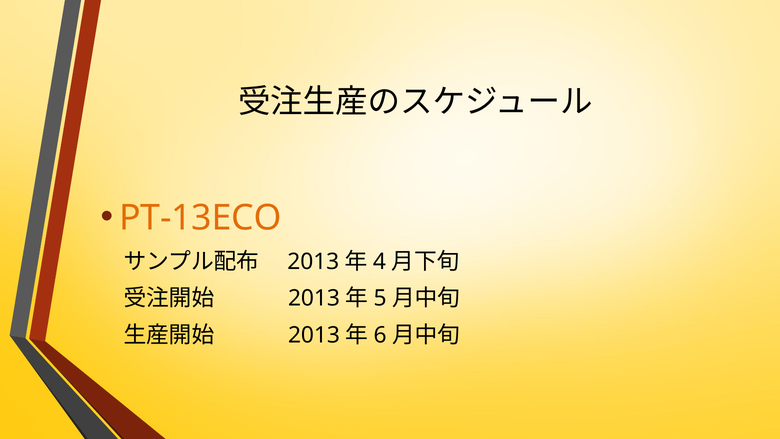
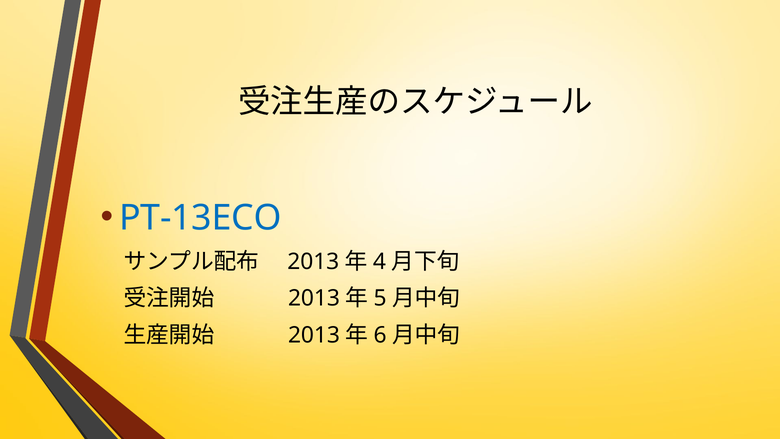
PT-13ECO colour: orange -> blue
